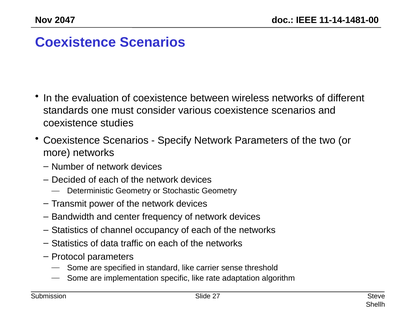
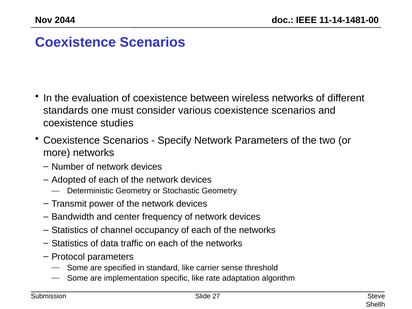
2047: 2047 -> 2044
Decided: Decided -> Adopted
